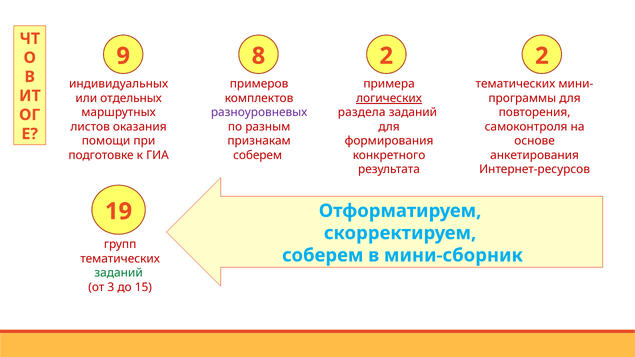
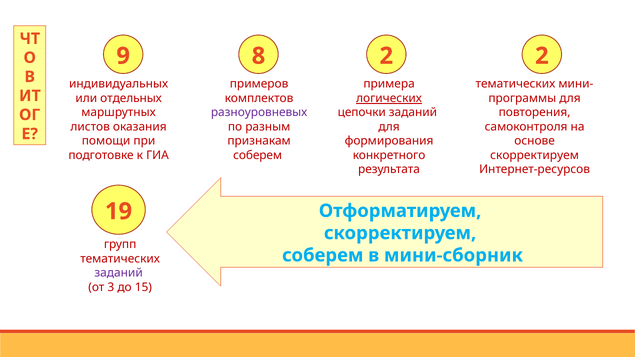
раздела: раздела -> цепочки
анкетирования at (535, 155): анкетирования -> скорректируем
заданий at (119, 273) colour: green -> purple
